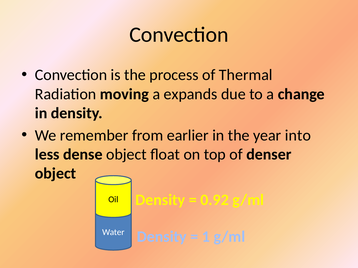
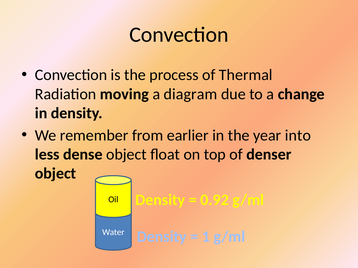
expands: expands -> diagram
